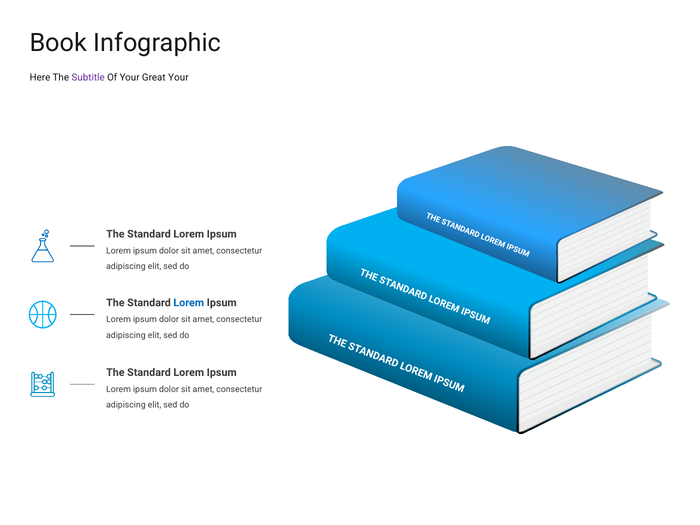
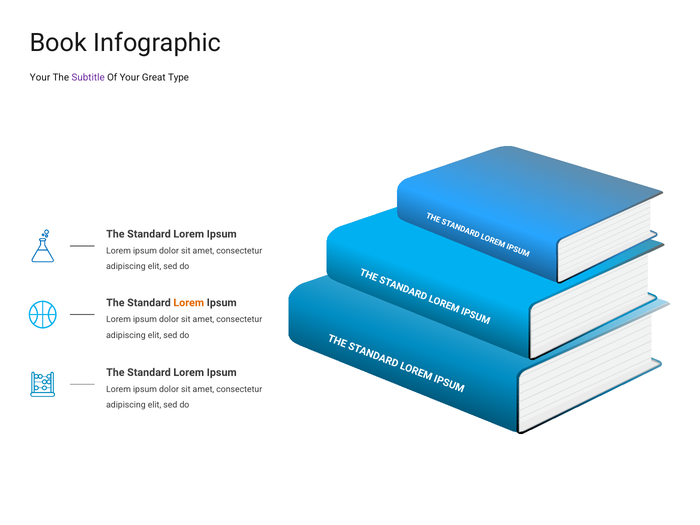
Here at (40, 77): Here -> Your
Great Your: Your -> Type
Lorem at (189, 303) colour: blue -> orange
